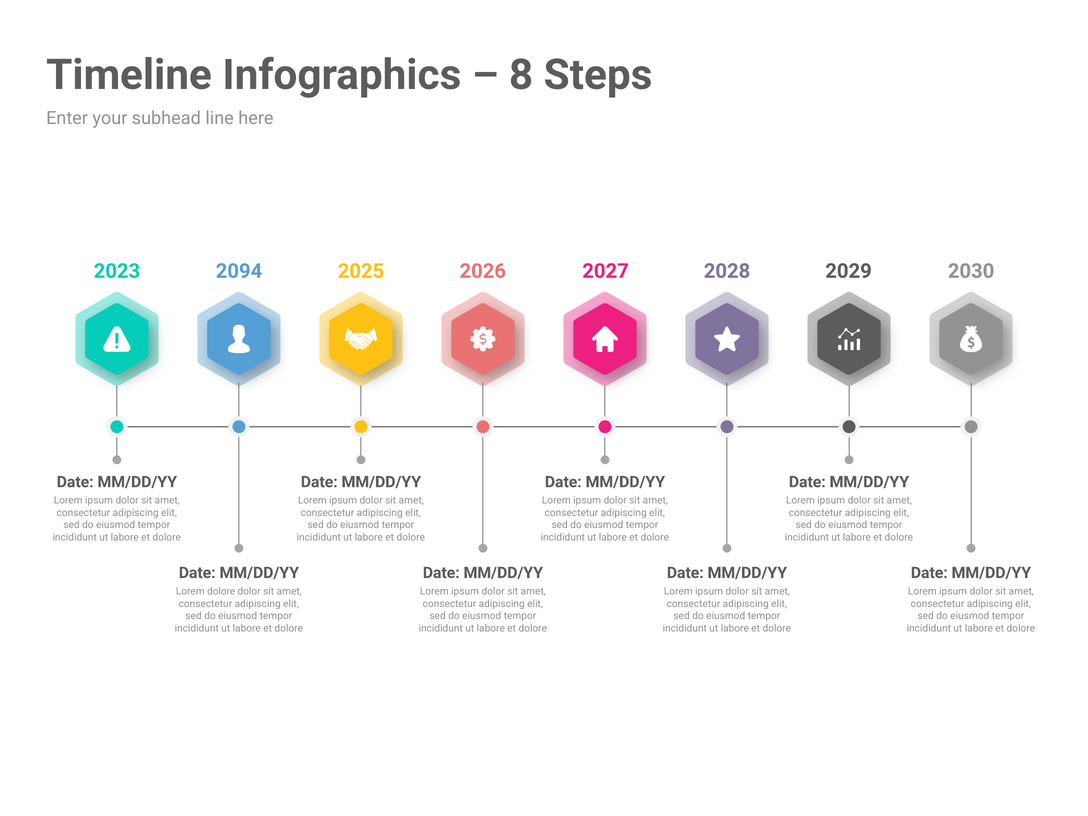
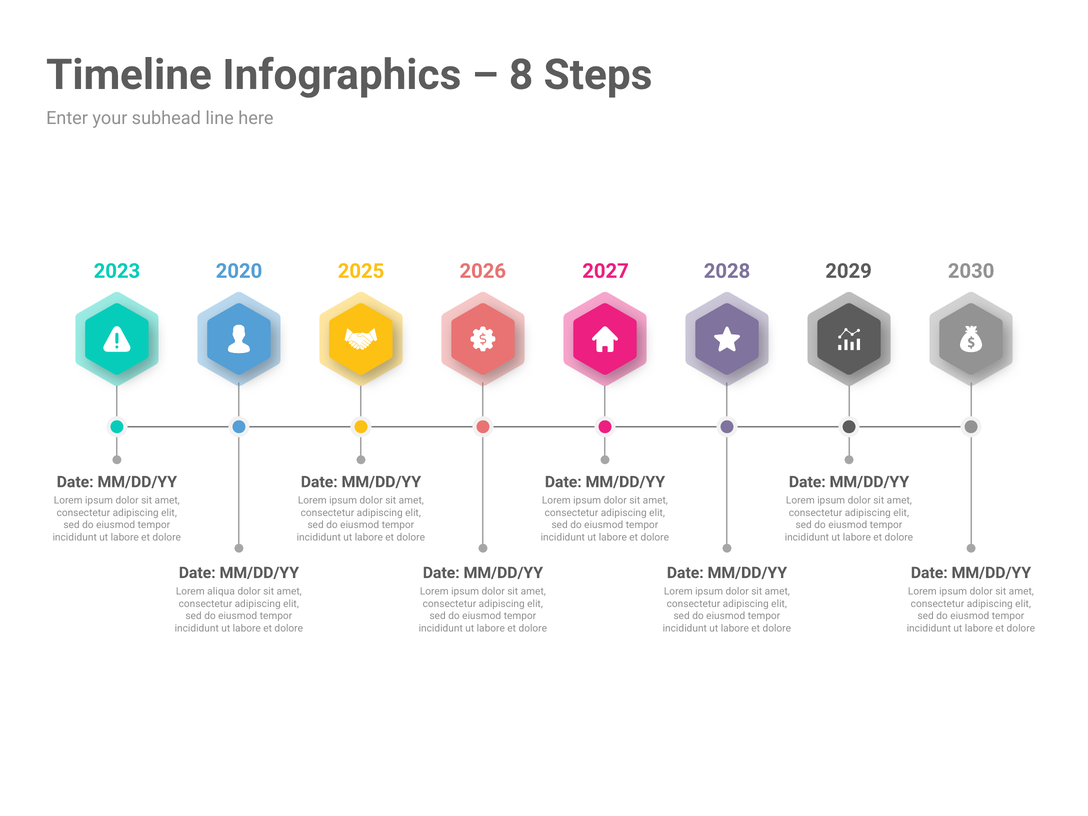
2094: 2094 -> 2020
Lorem dolore: dolore -> aliqua
